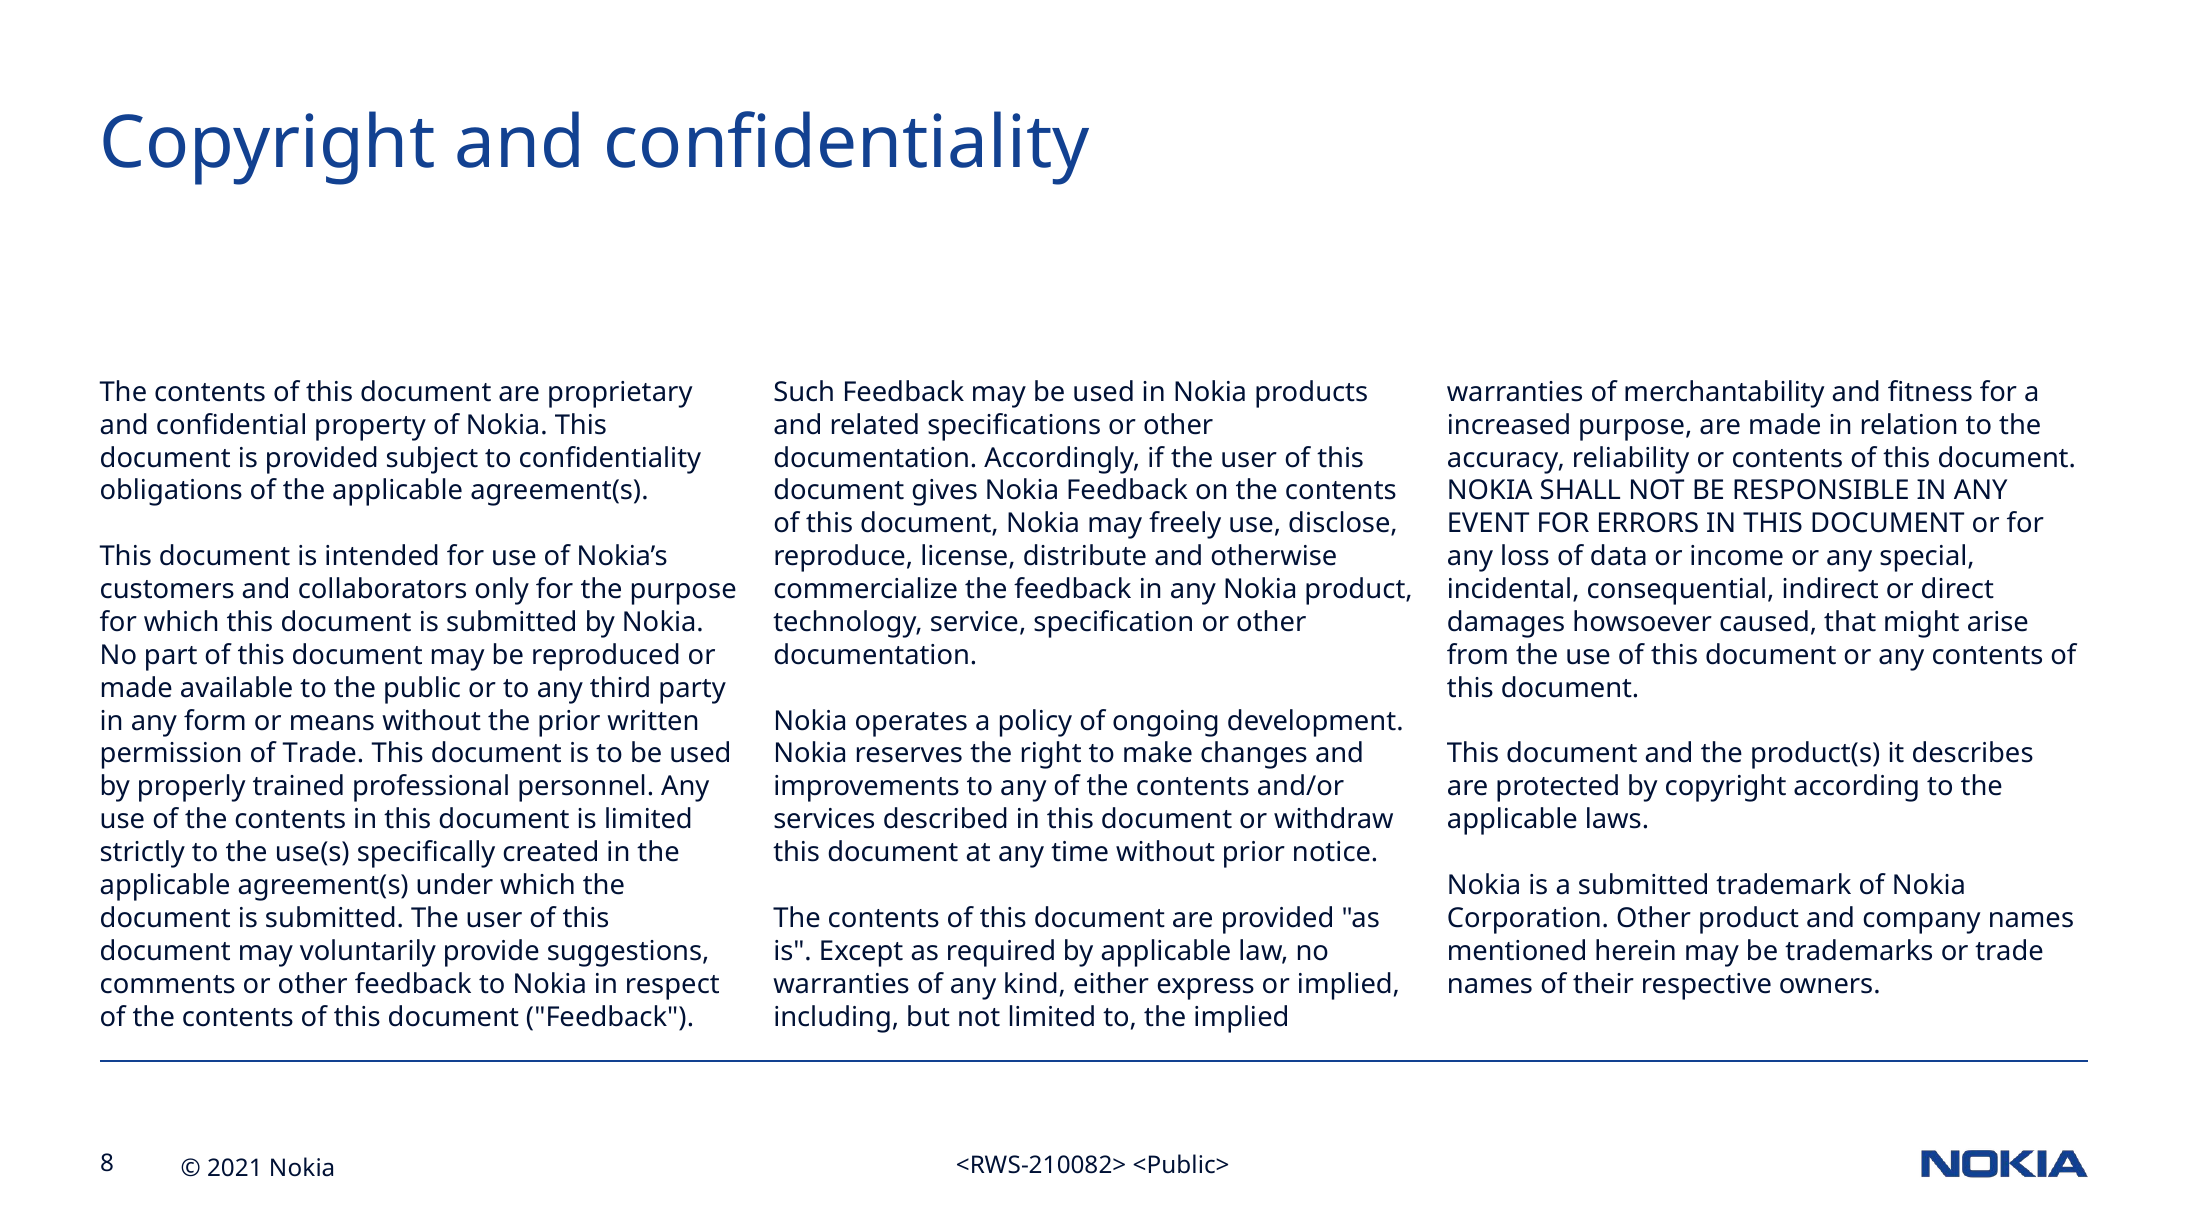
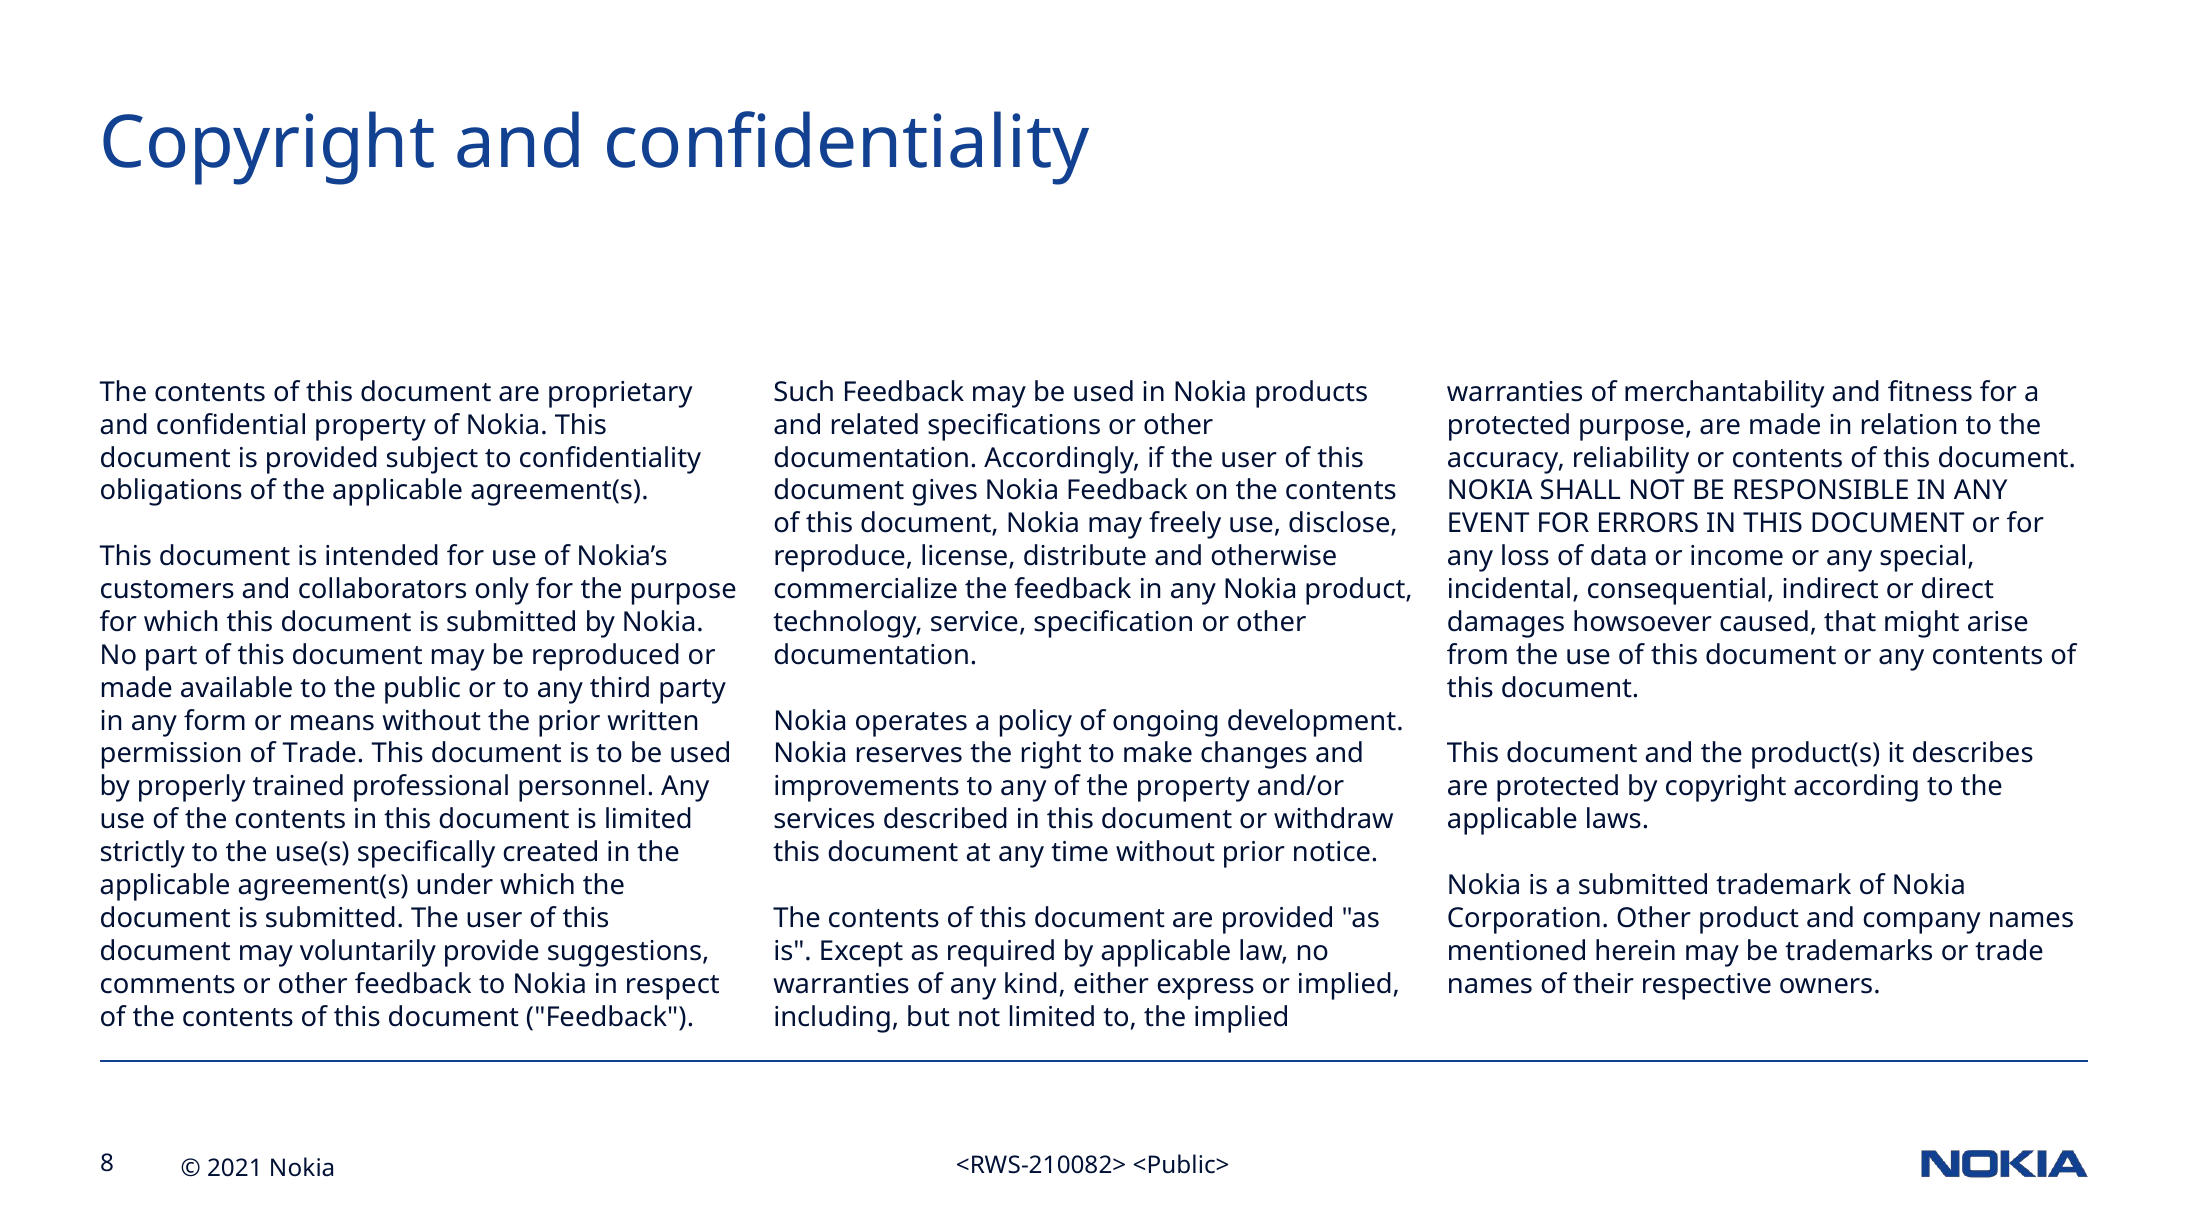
increased at (1509, 425): increased -> protected
any of the contents: contents -> property
